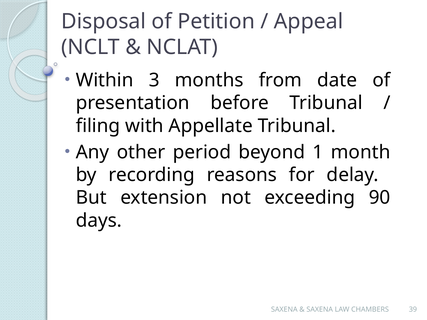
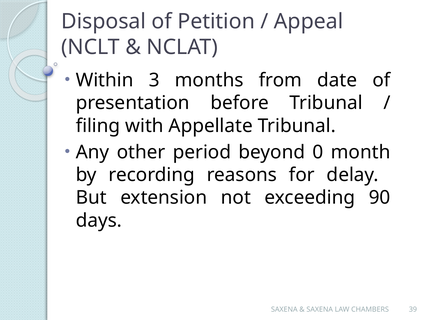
1: 1 -> 0
